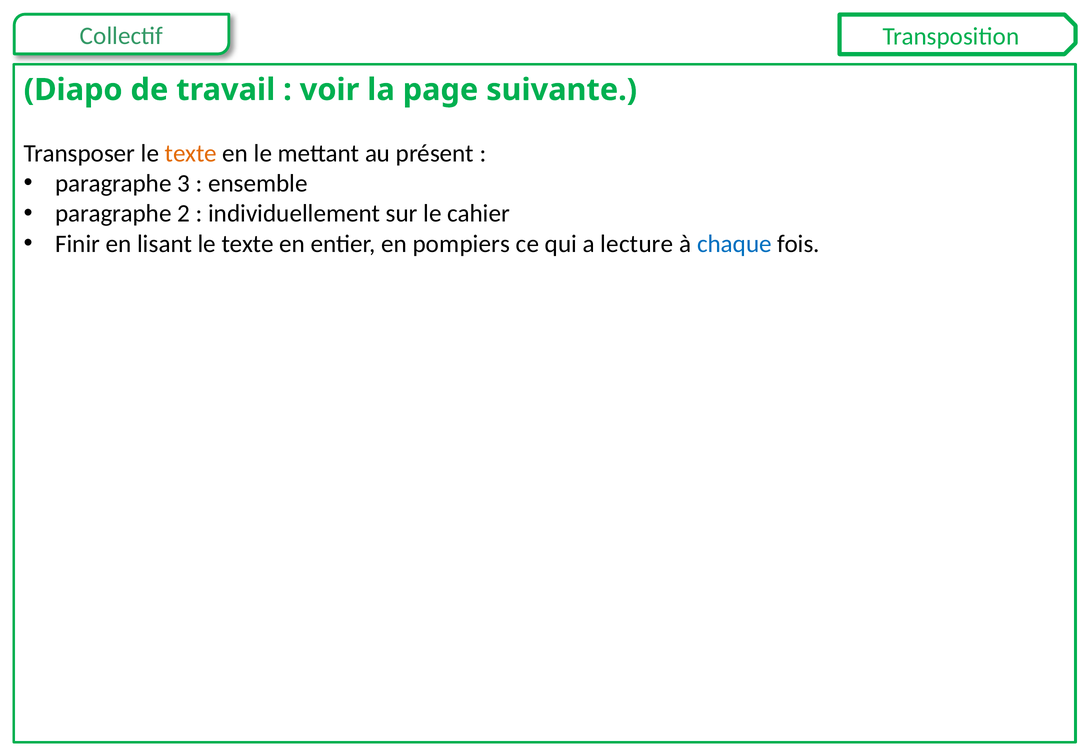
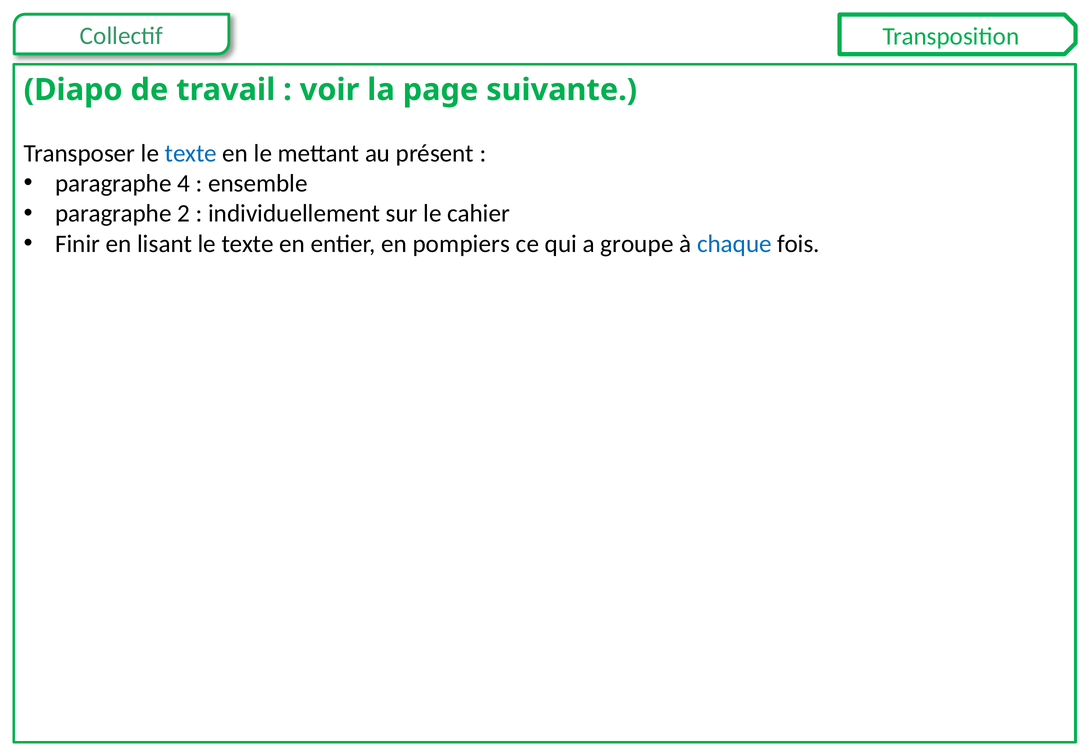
texte at (191, 153) colour: orange -> blue
3: 3 -> 4
lecture: lecture -> groupe
